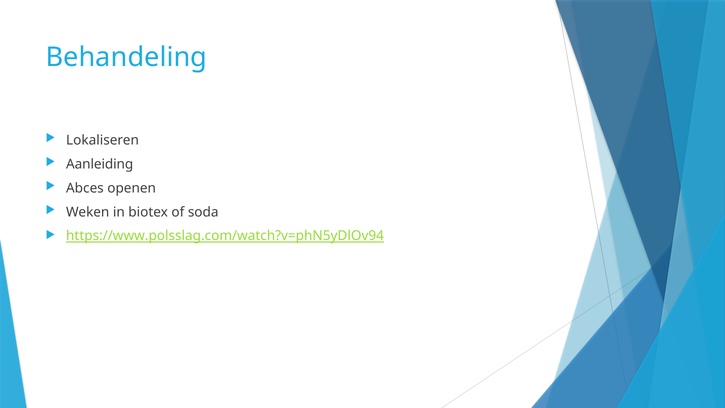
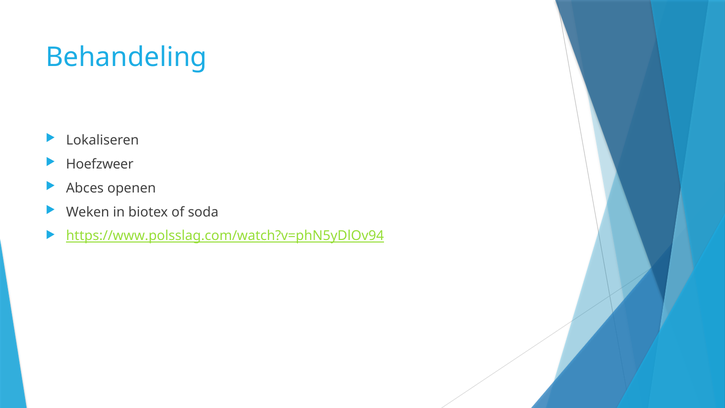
Aanleiding: Aanleiding -> Hoefzweer
